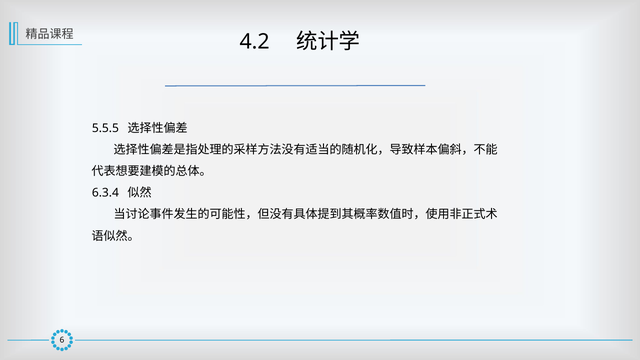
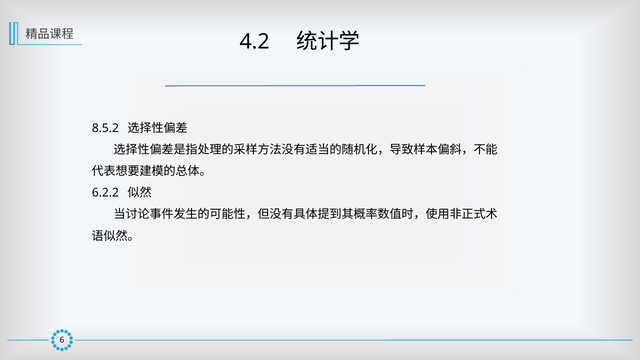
5.5.5: 5.5.5 -> 8.5.2
6.3.4: 6.3.4 -> 6.2.2
